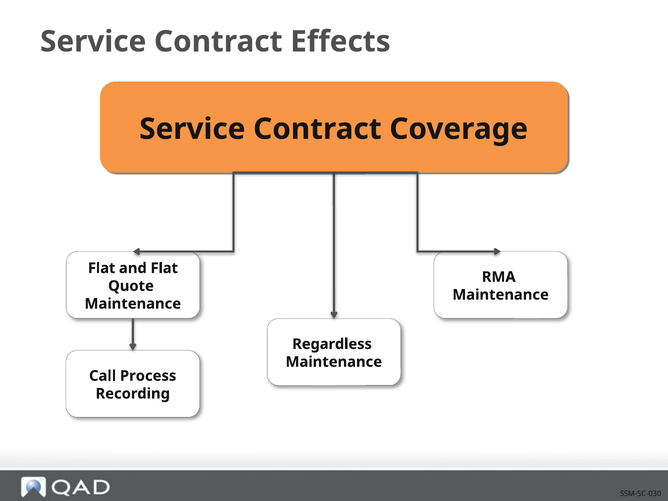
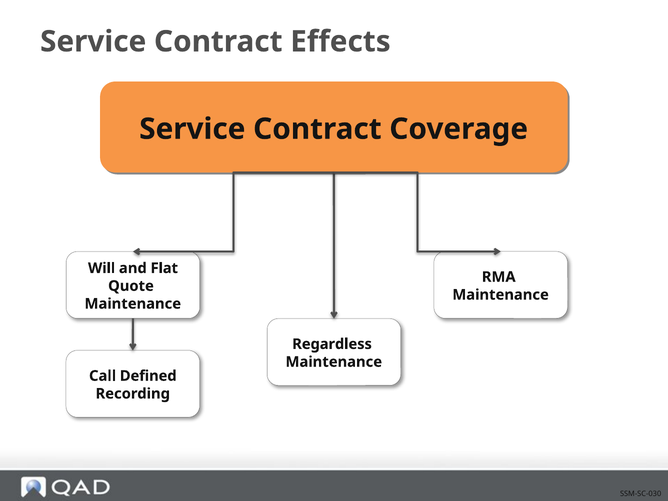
Flat at (102, 268): Flat -> Will
Process: Process -> Defined
